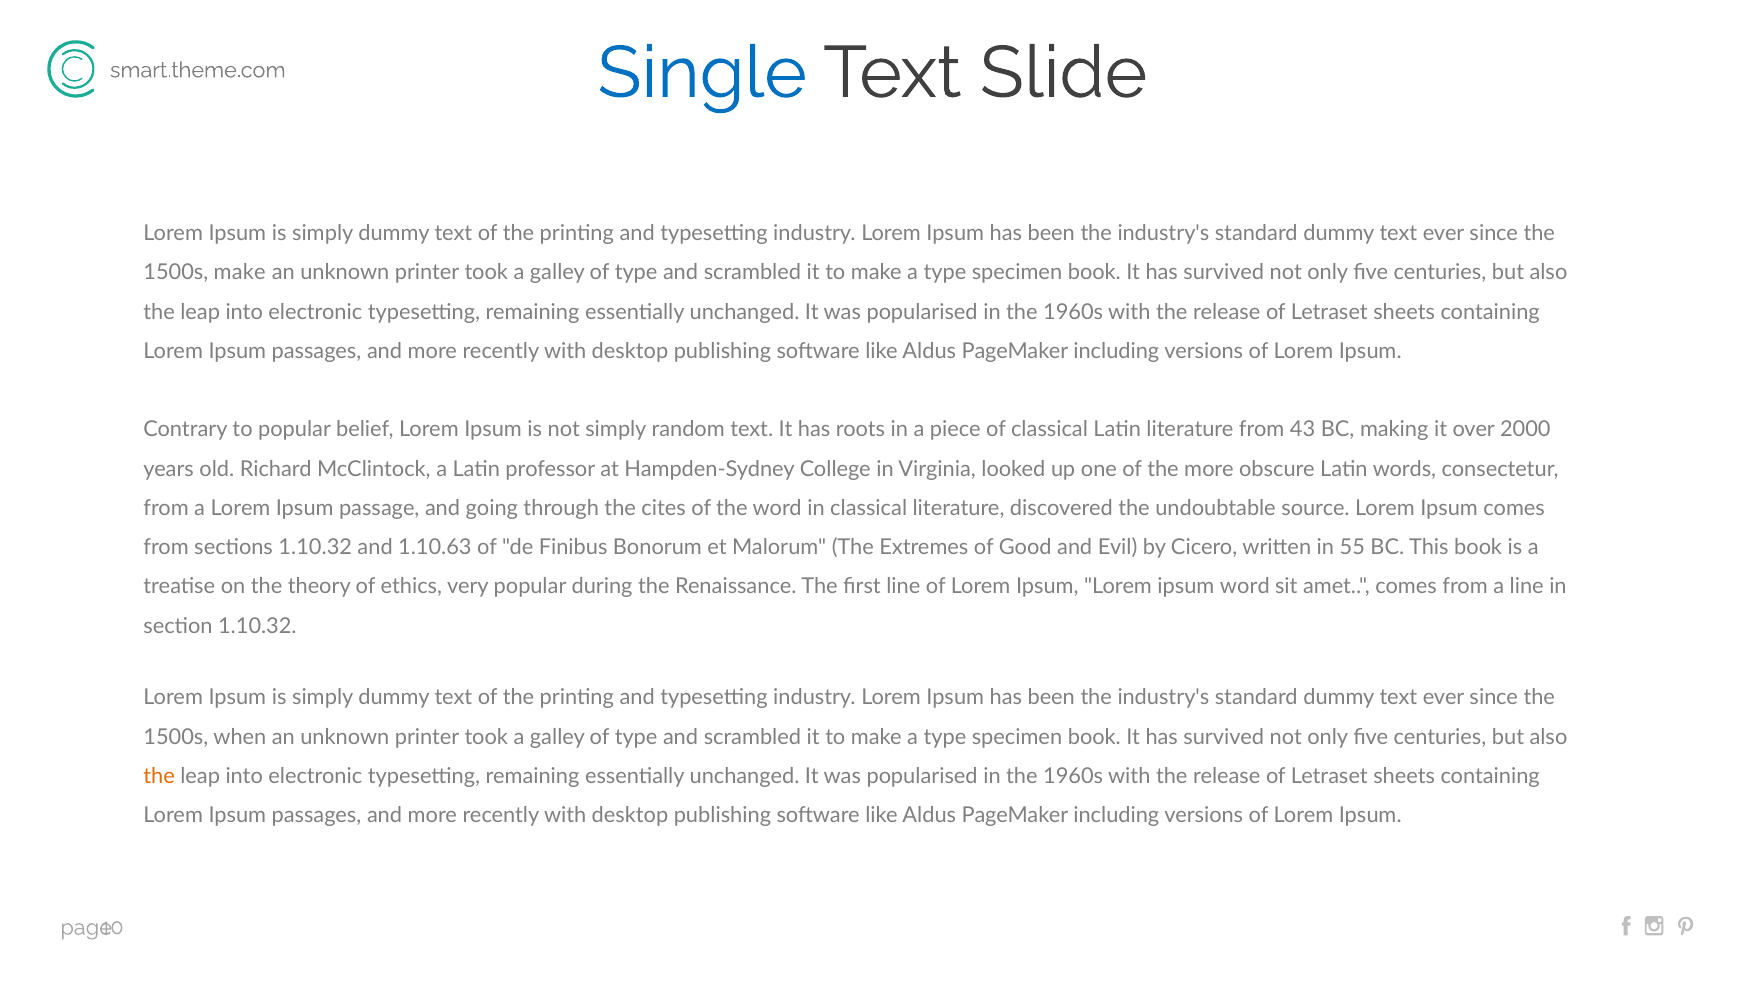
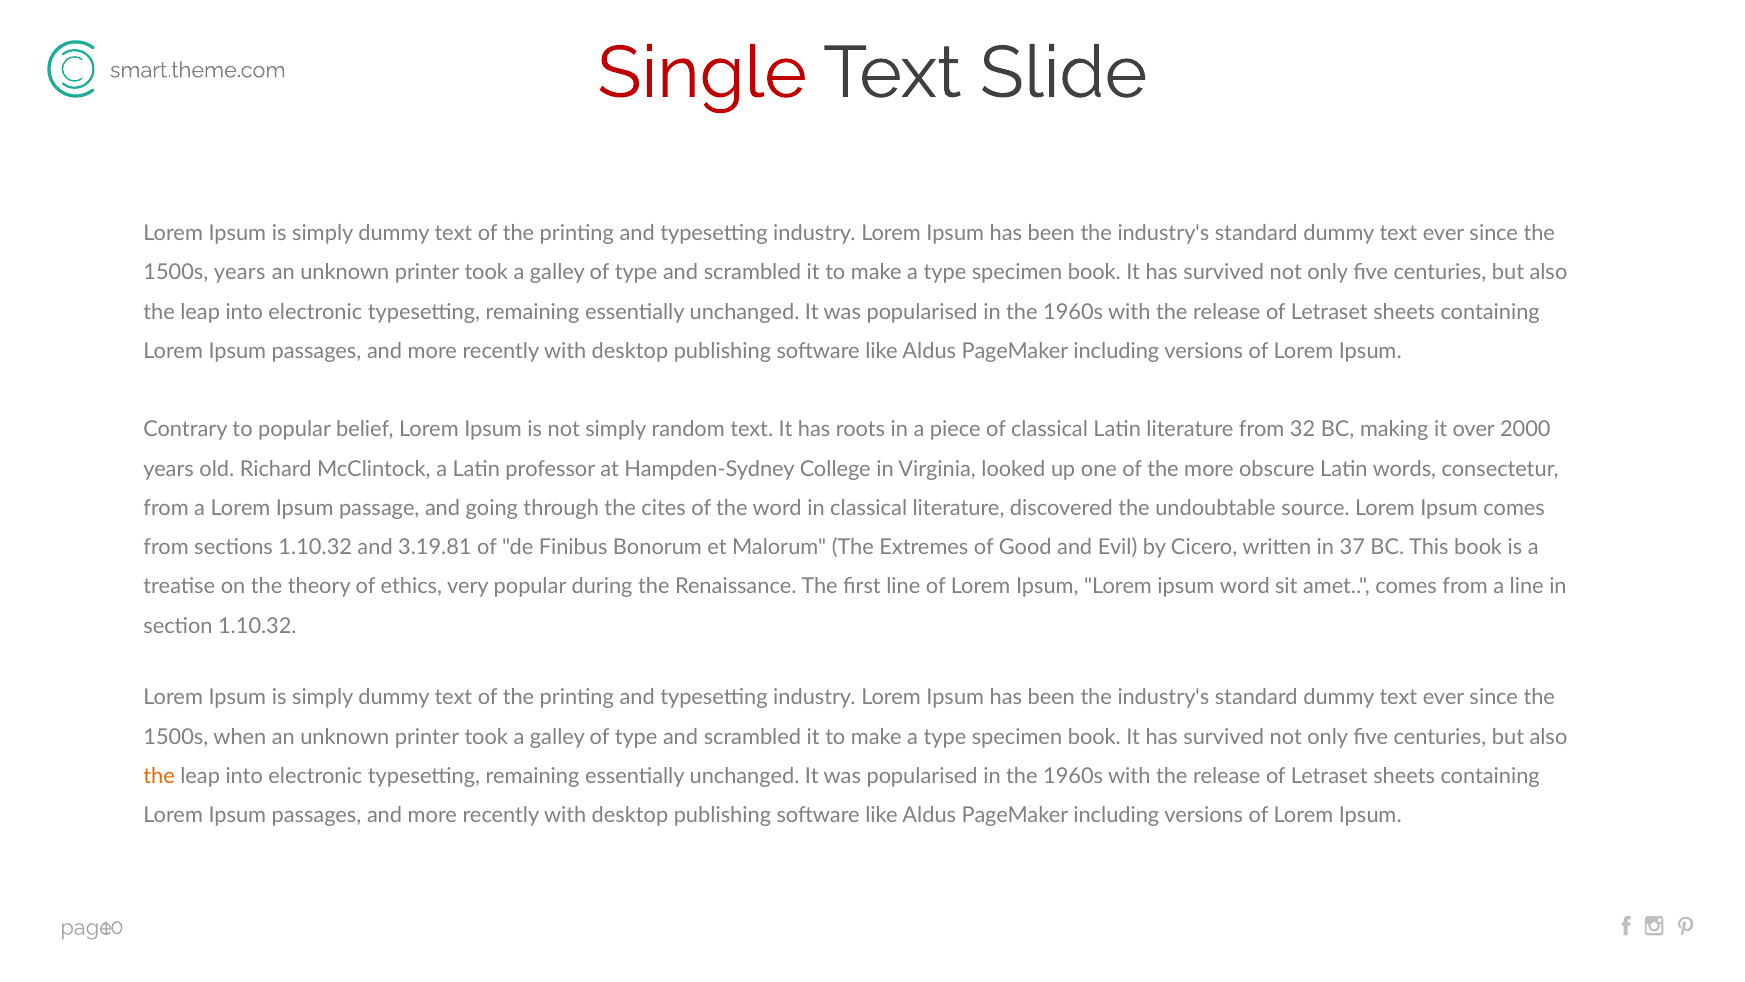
Single colour: blue -> red
1500s make: make -> years
43: 43 -> 32
1.10.63: 1.10.63 -> 3.19.81
55: 55 -> 37
